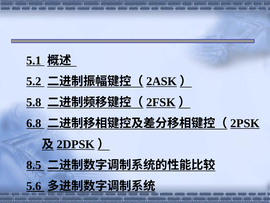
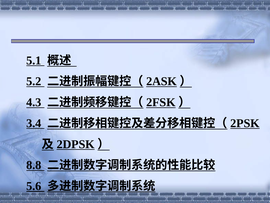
5.8: 5.8 -> 4.3
6.8: 6.8 -> 3.4
8.5: 8.5 -> 8.8
